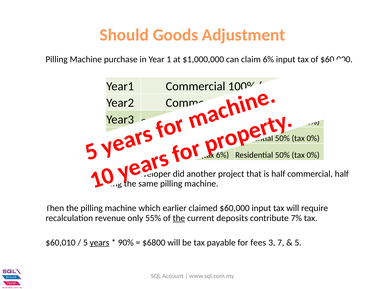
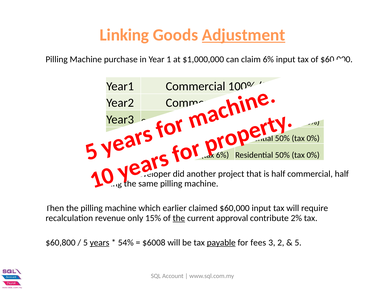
Should: Should -> Linking
Adjustment underline: none -> present
55%: 55% -> 15%
deposits: deposits -> approval
7%: 7% -> 2%
$60,010: $60,010 -> $60,800
90%: 90% -> 54%
$6800: $6800 -> $6008
payable underline: none -> present
7: 7 -> 2
